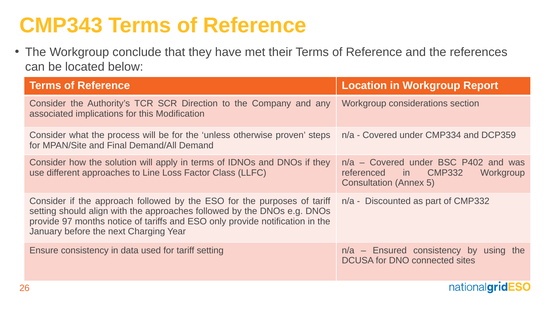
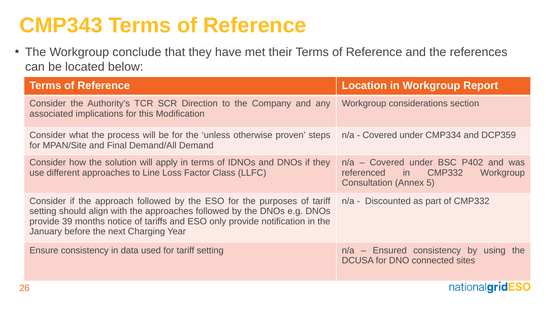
97: 97 -> 39
